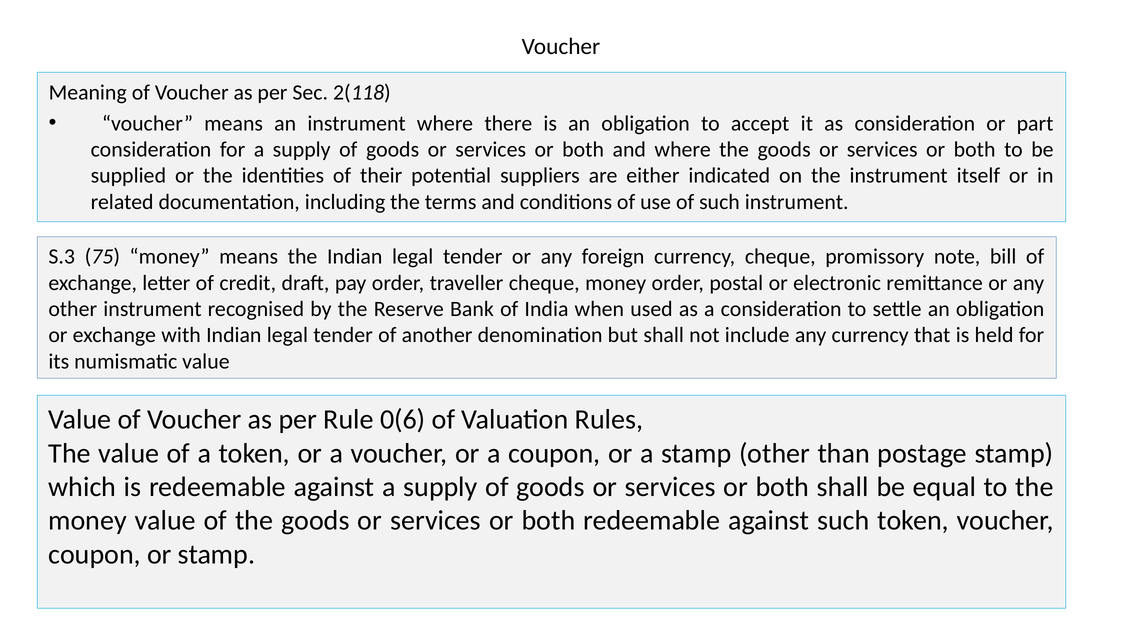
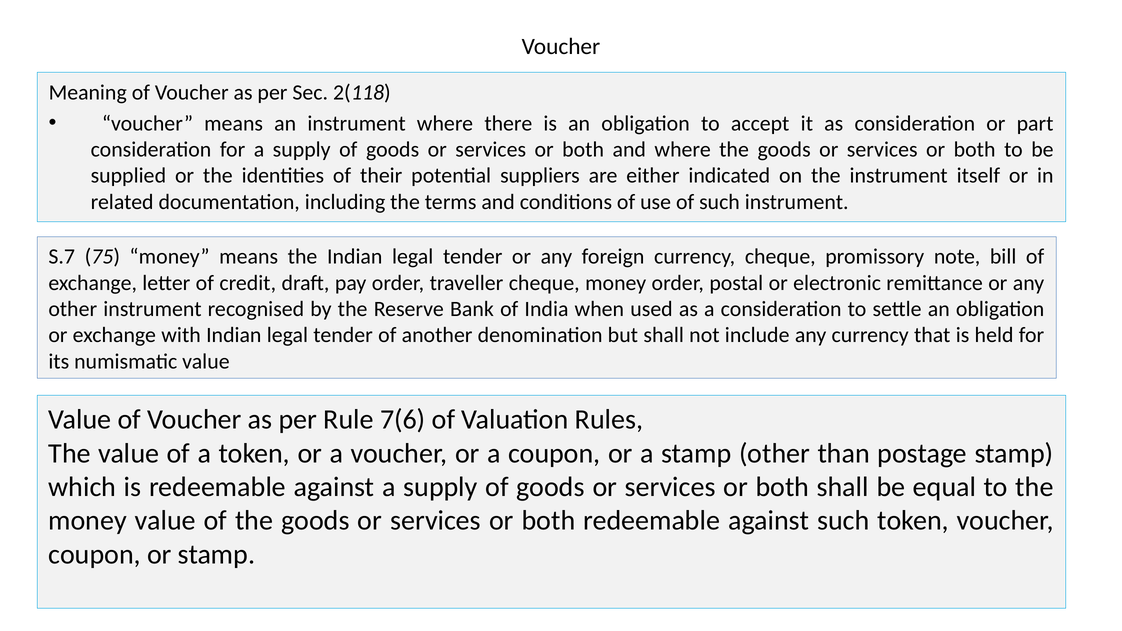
S.3: S.3 -> S.7
0(6: 0(6 -> 7(6
